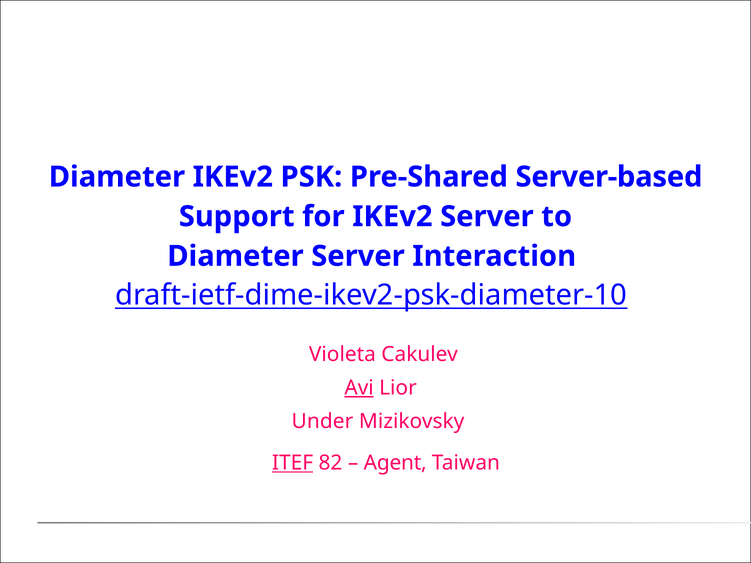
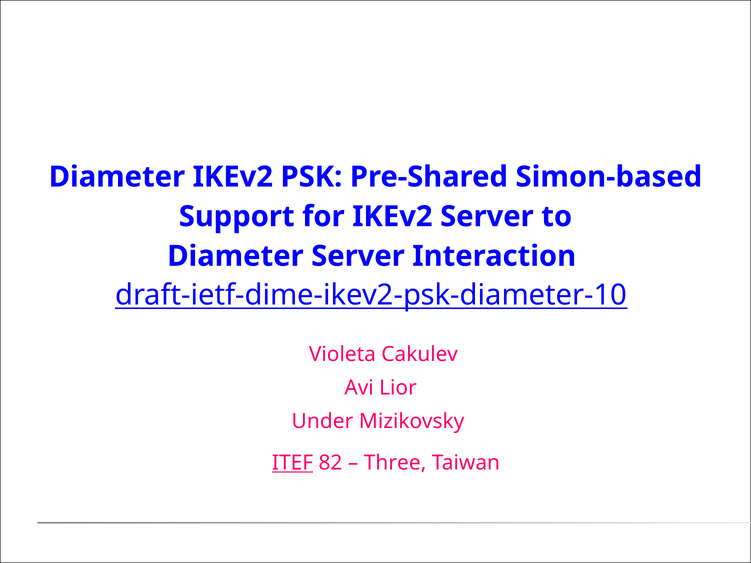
Server-based: Server-based -> Simon-based
Avi underline: present -> none
Agent: Agent -> Three
